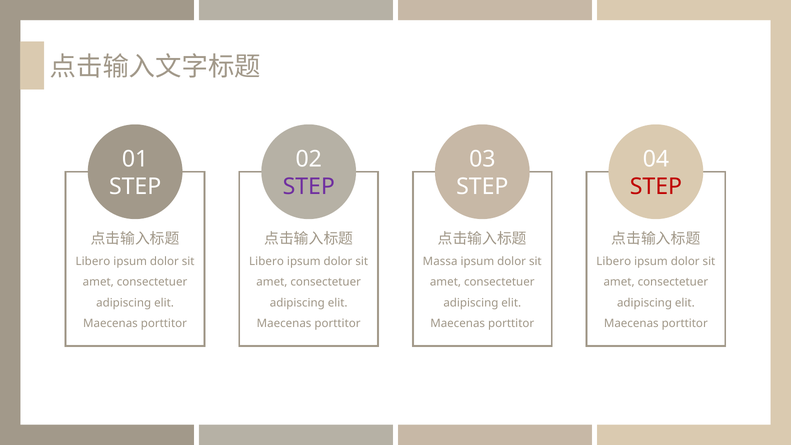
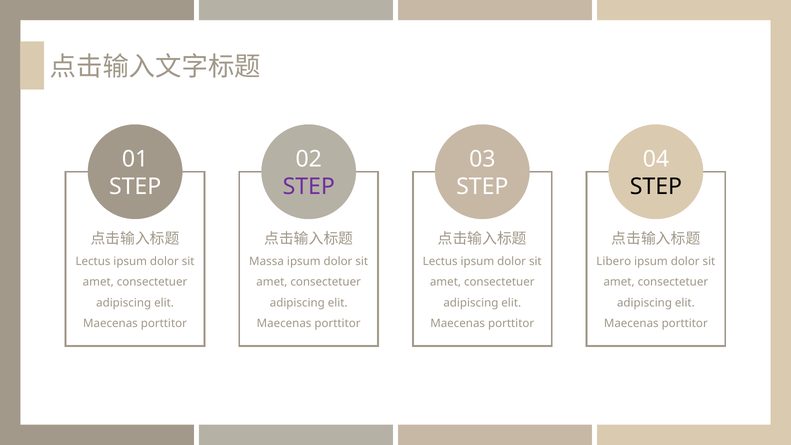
STEP at (656, 187) colour: red -> black
Libero at (93, 261): Libero -> Lectus
Libero at (267, 261): Libero -> Massa
Massa at (440, 261): Massa -> Lectus
